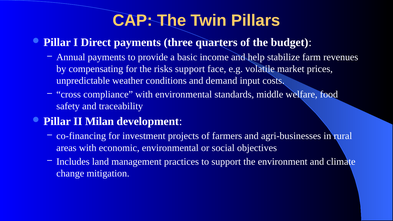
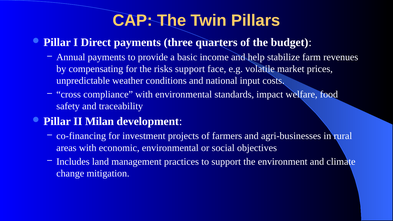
demand: demand -> national
middle: middle -> impact
